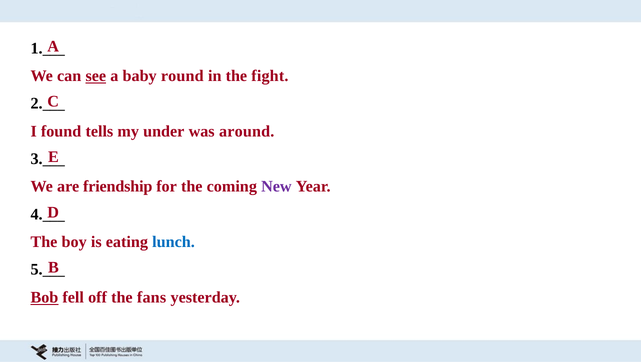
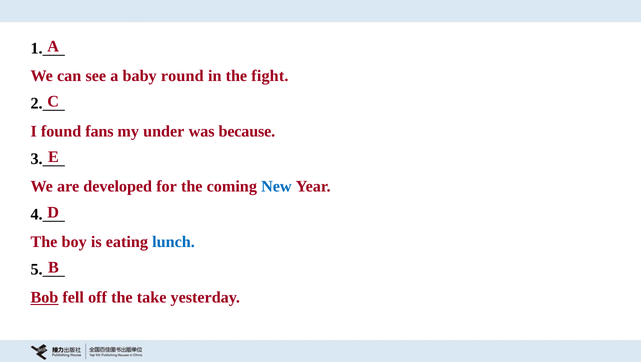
see underline: present -> none
tells: tells -> fans
around: around -> because
friendship: friendship -> developed
New colour: purple -> blue
fans: fans -> take
